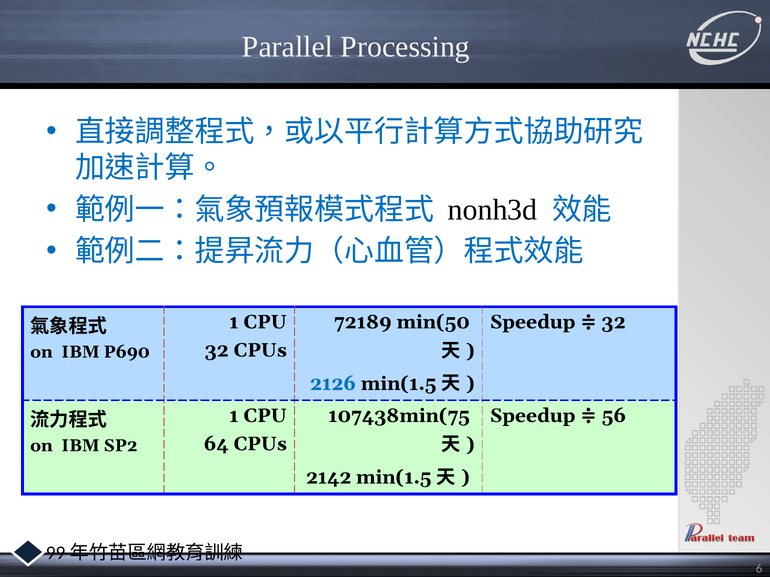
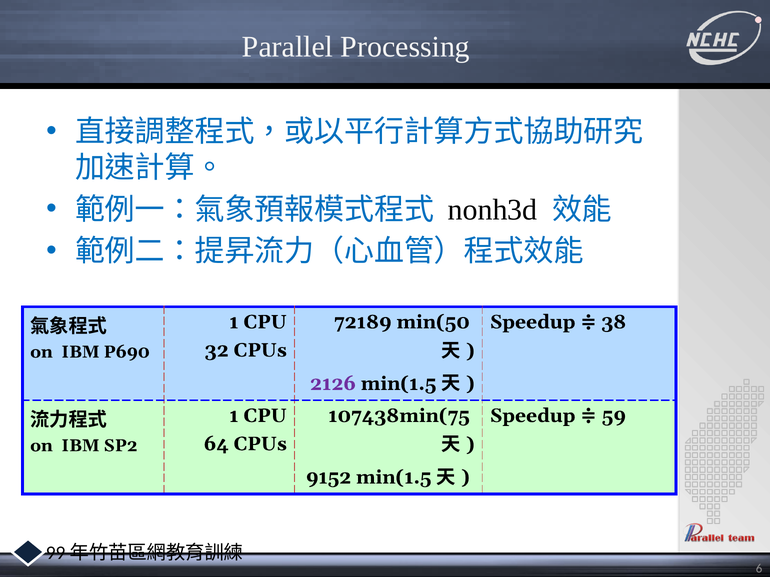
Speedup 32: 32 -> 38
2126 colour: blue -> purple
56: 56 -> 59
2142: 2142 -> 9152
